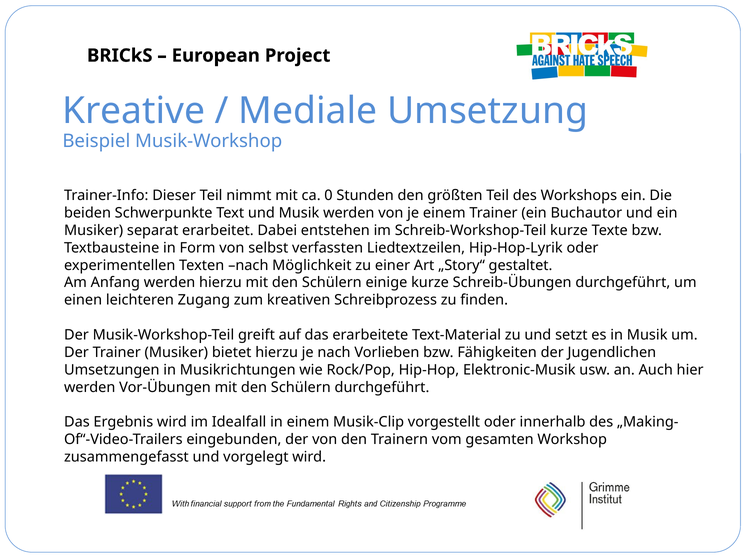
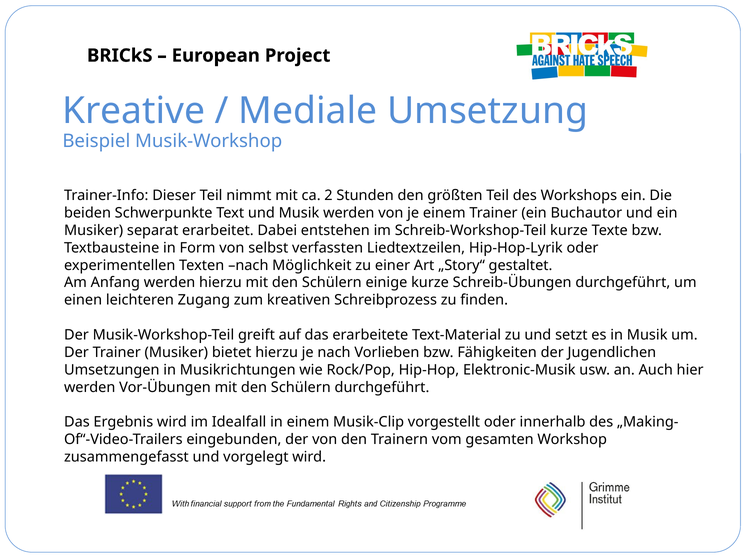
0: 0 -> 2
